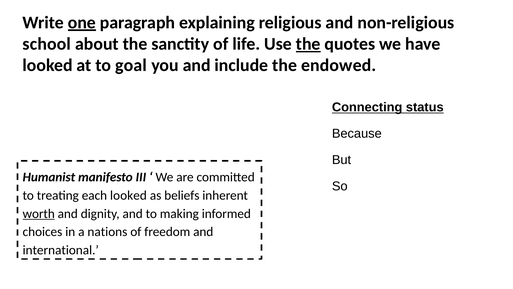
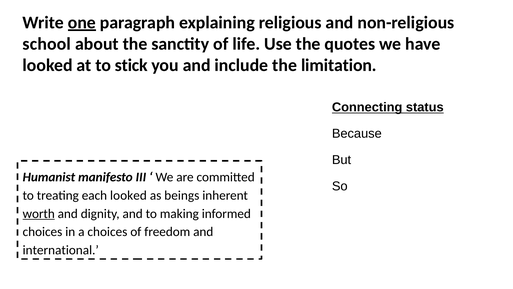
the at (308, 44) underline: present -> none
goal: goal -> stick
endowed: endowed -> limitation
beliefs: beliefs -> beings
a nations: nations -> choices
